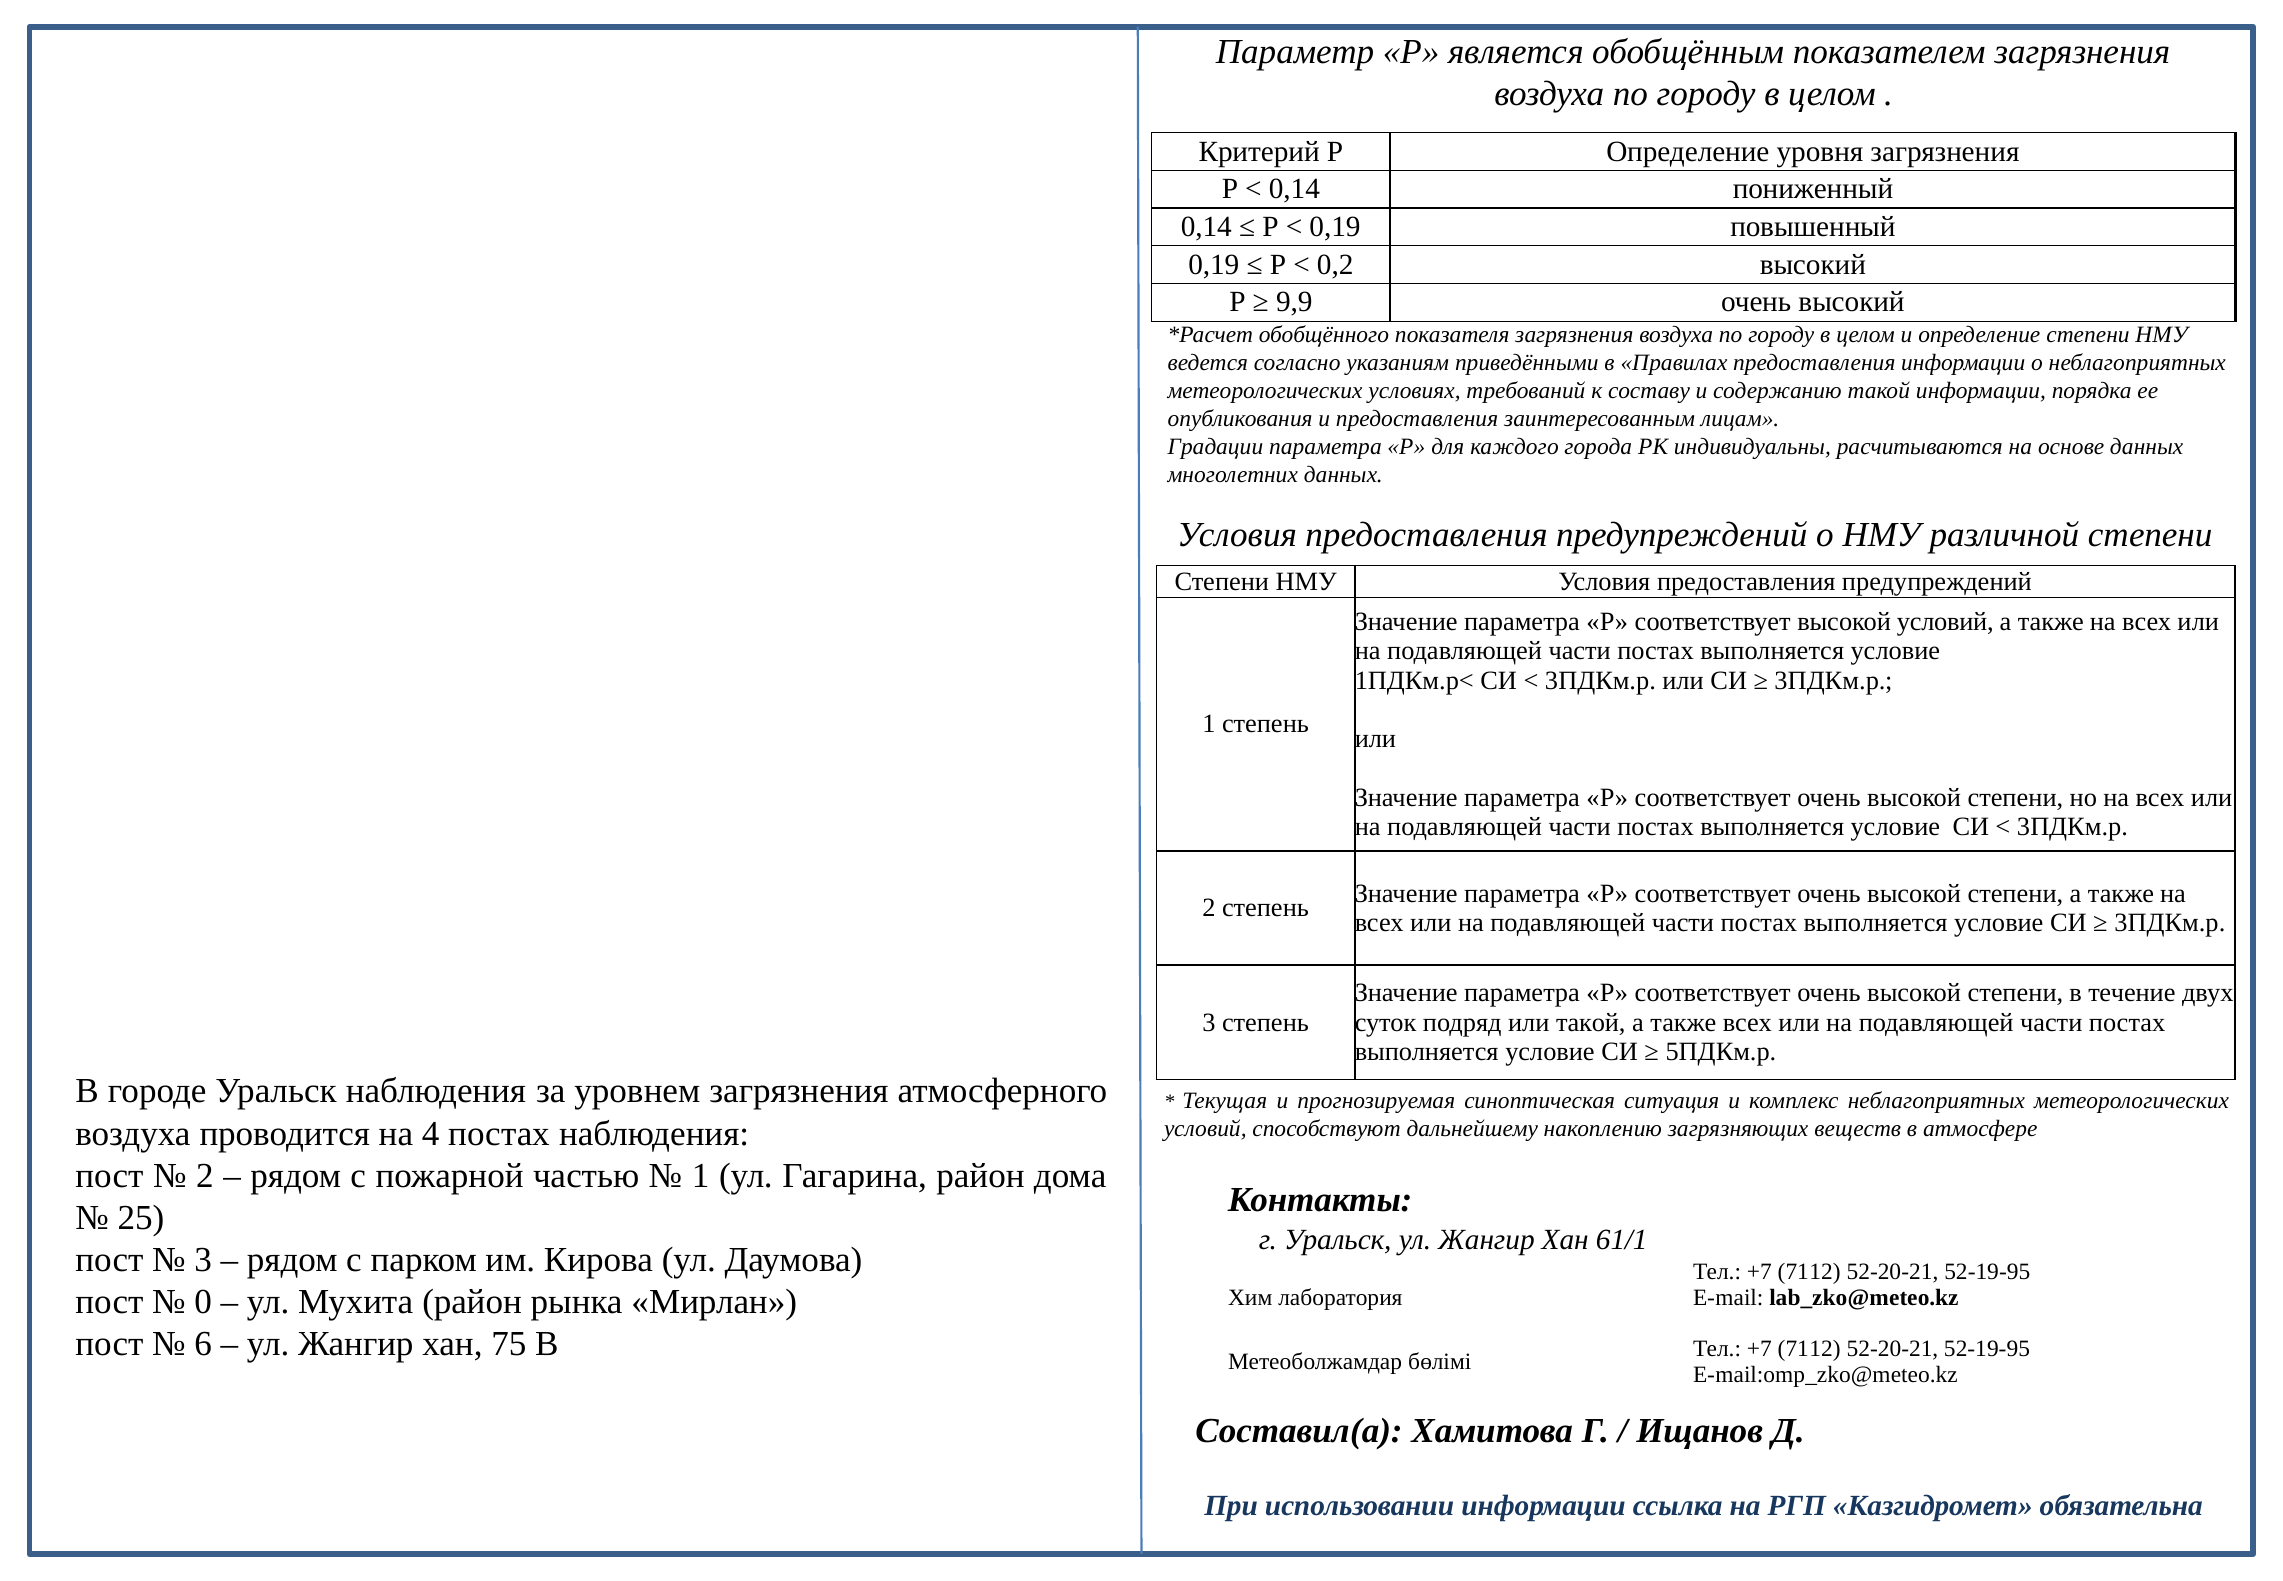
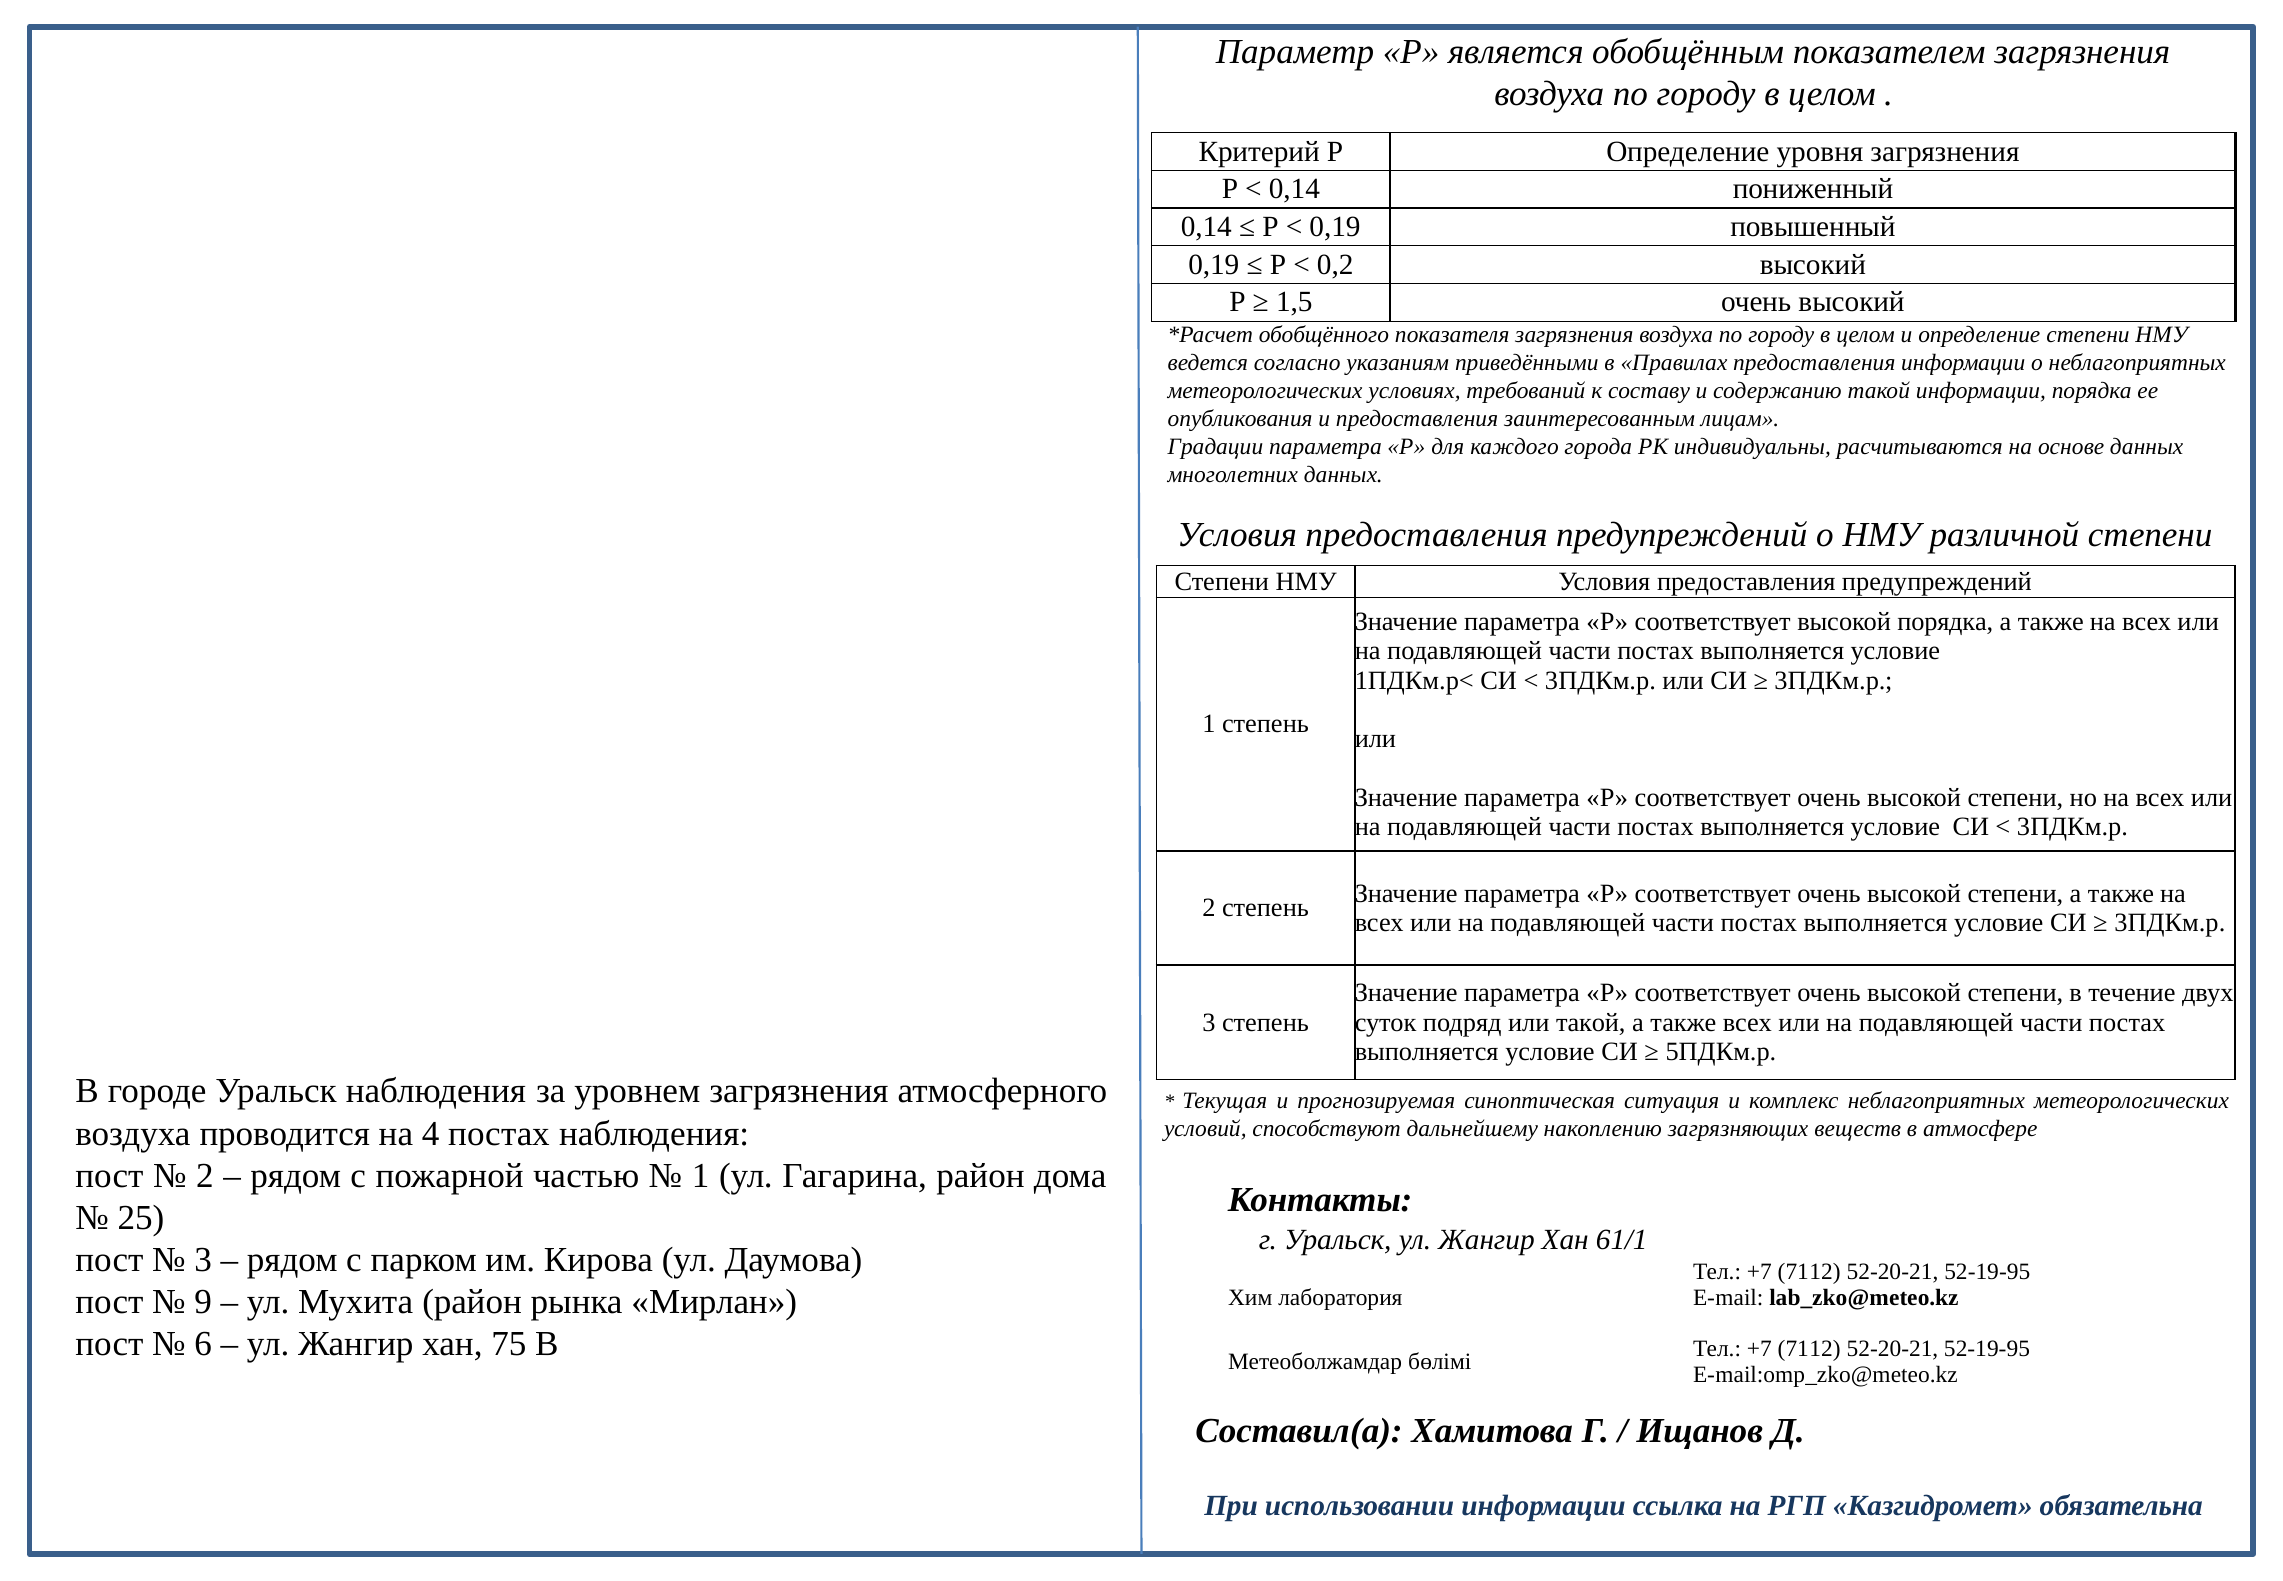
9,9: 9,9 -> 1,5
высокой условий: условий -> порядка
0: 0 -> 9
